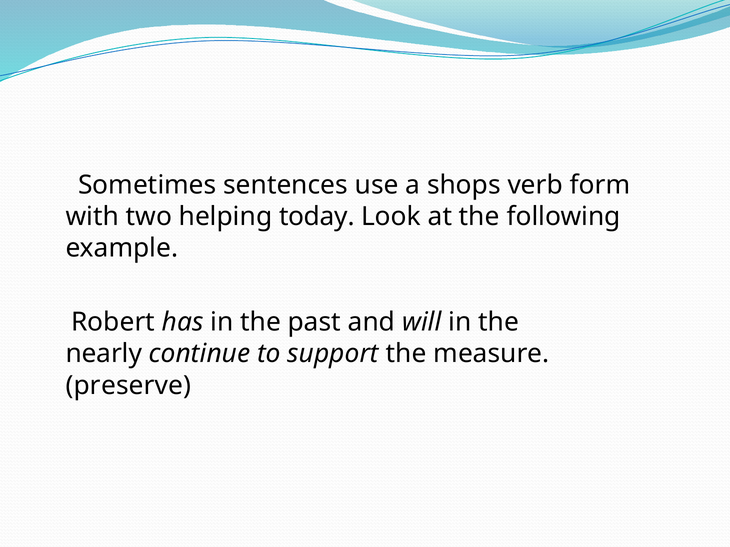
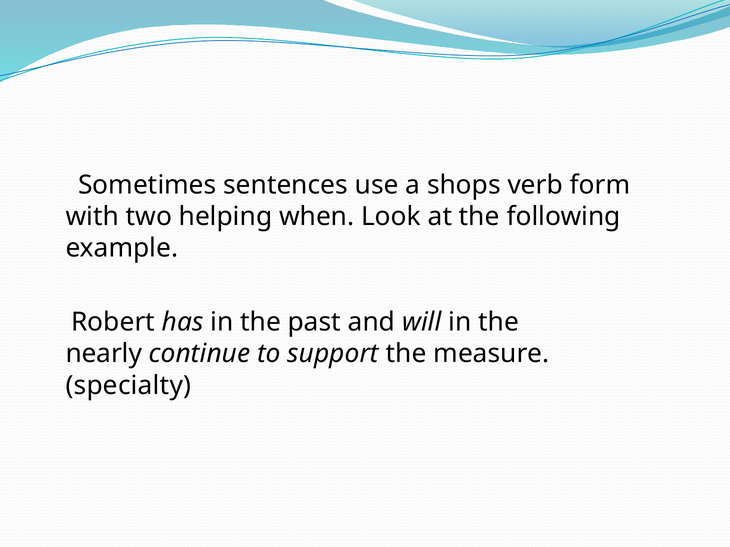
today: today -> when
preserve: preserve -> specialty
